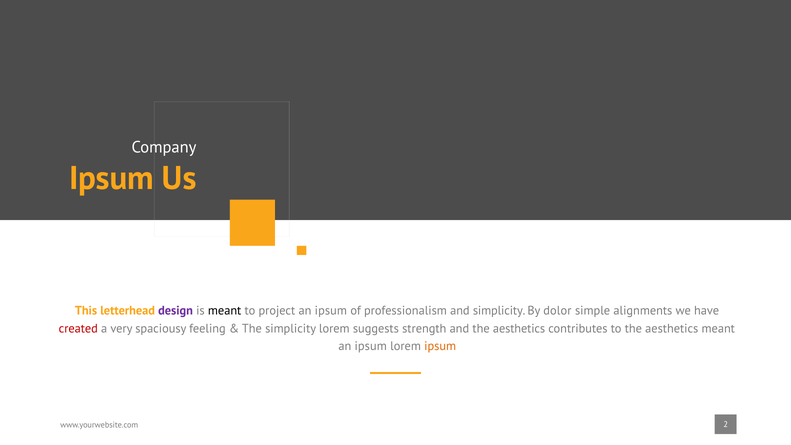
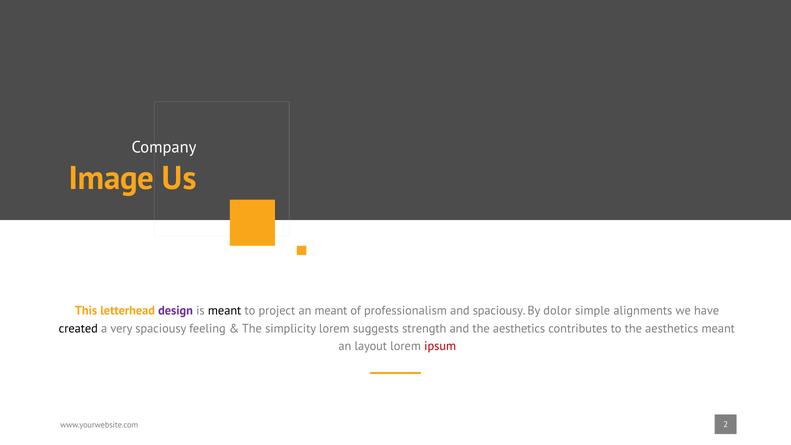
Ipsum at (111, 178): Ipsum -> Image
project an ipsum: ipsum -> meant
and simplicity: simplicity -> spaciousy
created colour: red -> black
ipsum at (371, 346): ipsum -> layout
ipsum at (440, 346) colour: orange -> red
